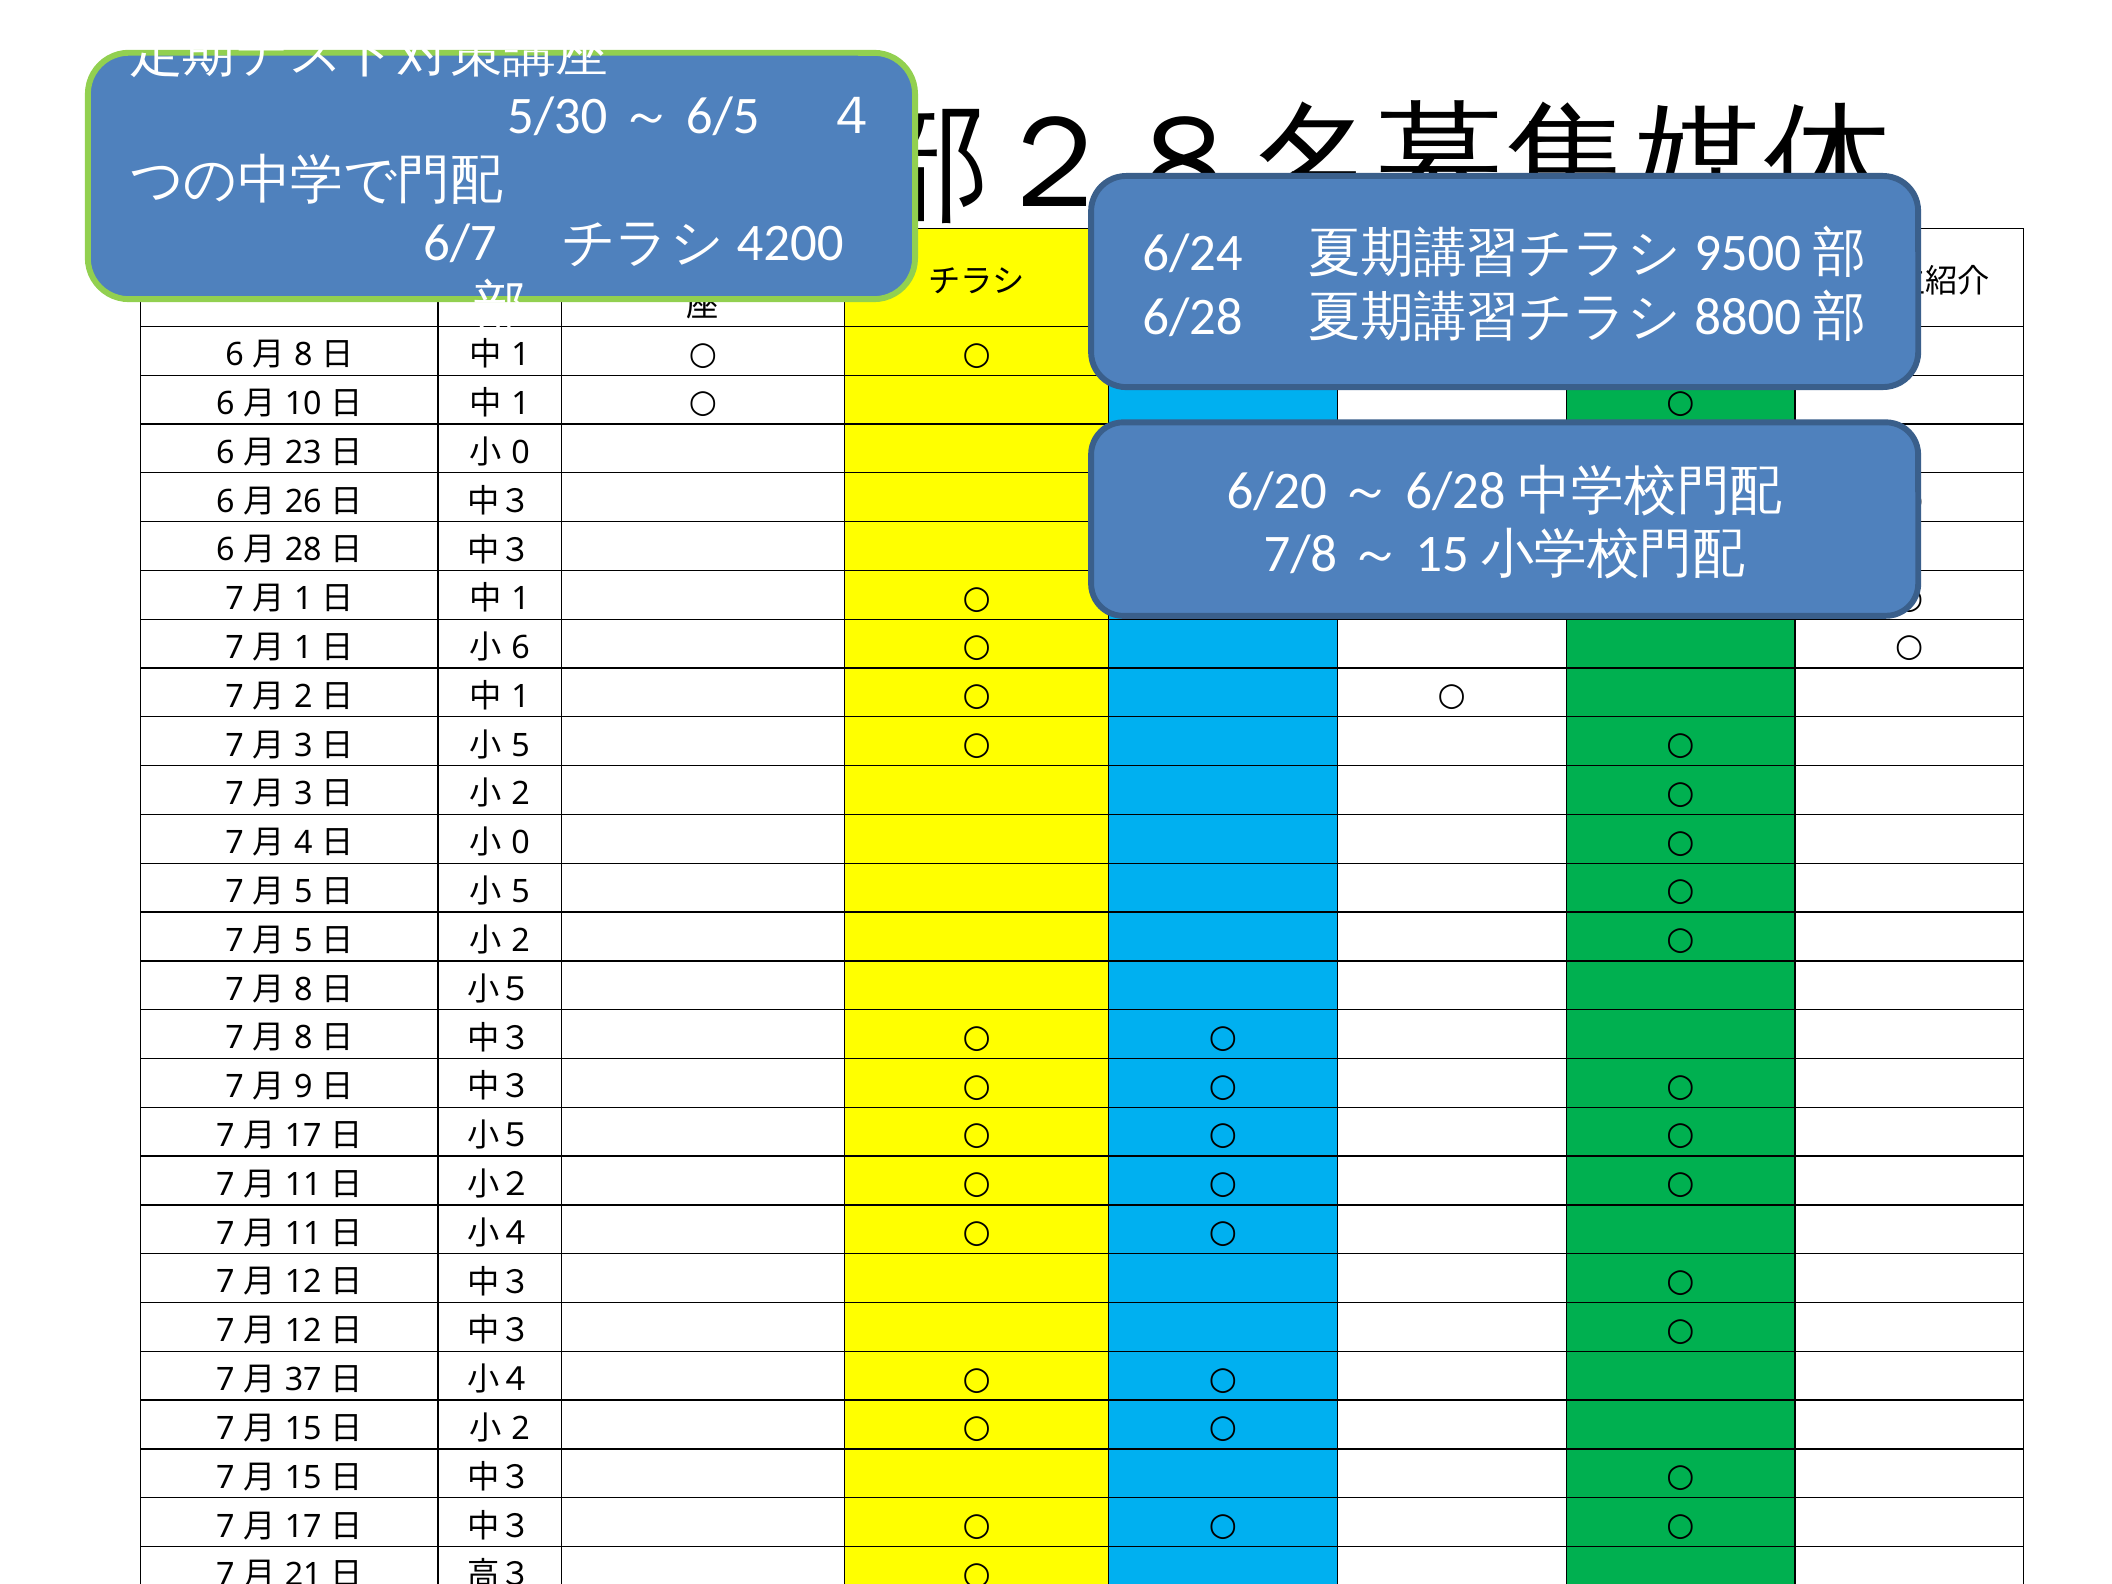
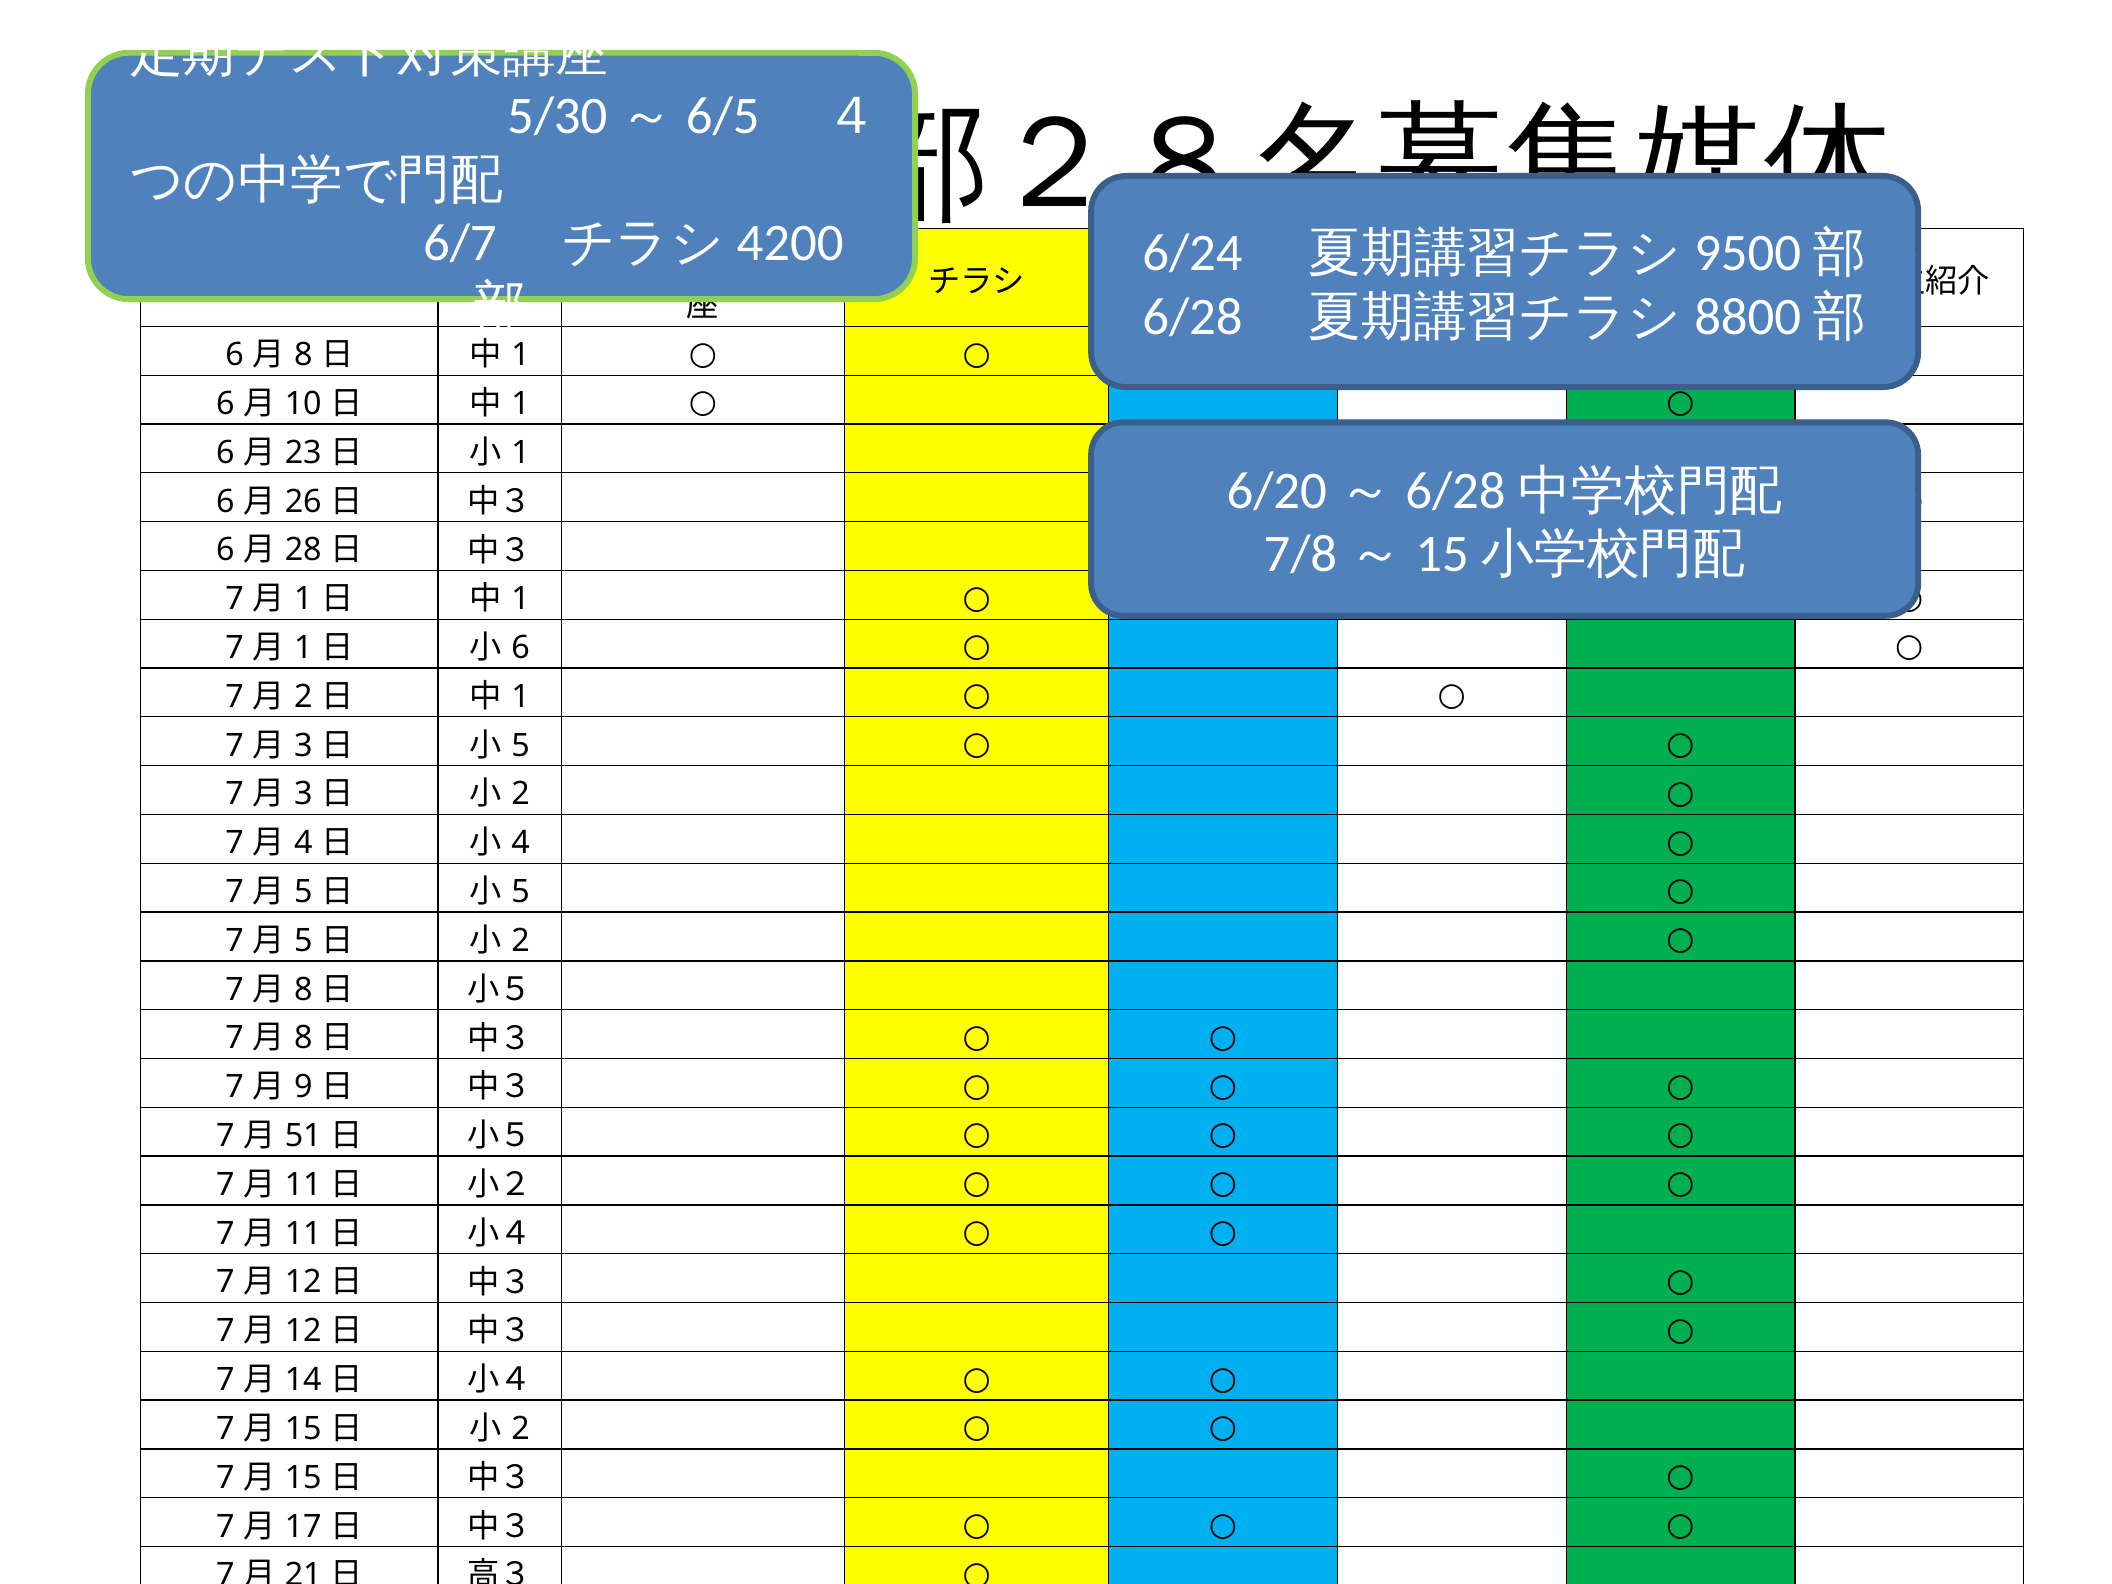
0 at (521, 453): 0 -> 1
0 at (521, 843): 0 -> 4
17 at (303, 1136): 17 -> 51
37: 37 -> 14
